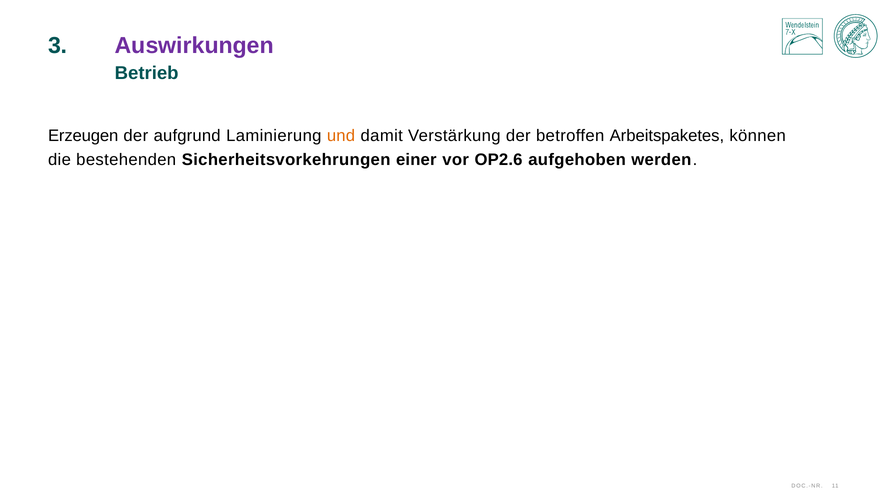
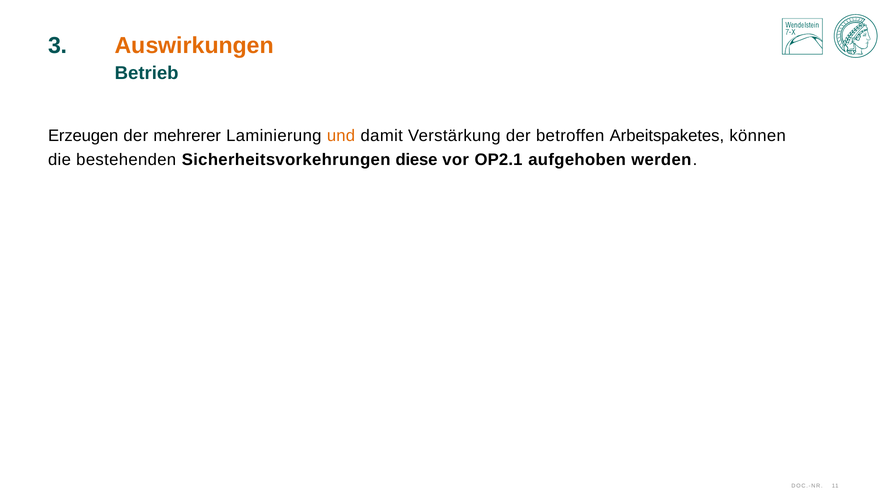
Auswirkungen colour: purple -> orange
aufgrund: aufgrund -> mehrerer
einer: einer -> diese
OP2.6: OP2.6 -> OP2.1
